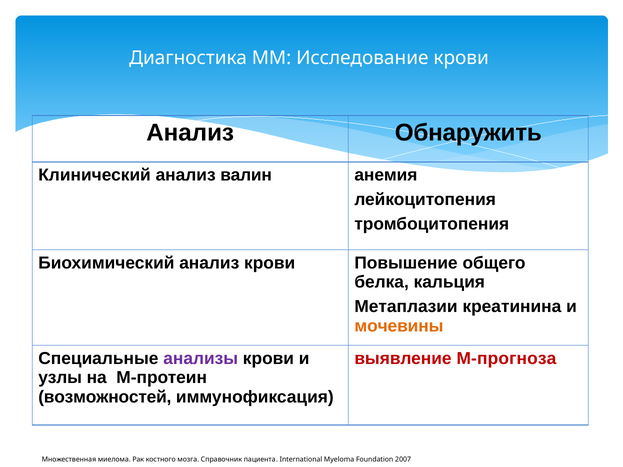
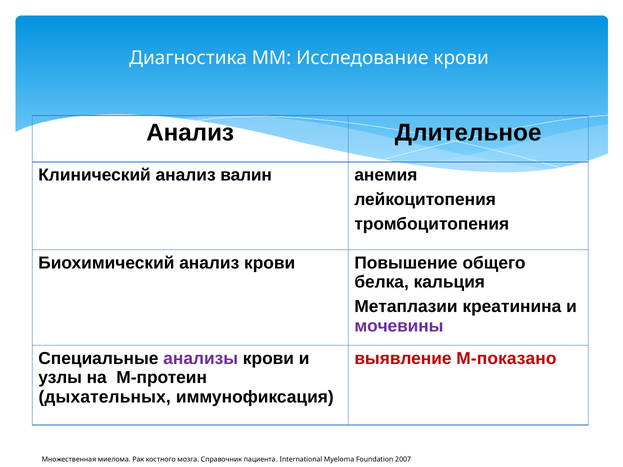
Обнаружить: Обнаружить -> Длительное
мочевины colour: orange -> purple
М-прогноза: М-прогноза -> М-показано
возможностей: возможностей -> дыхательных
